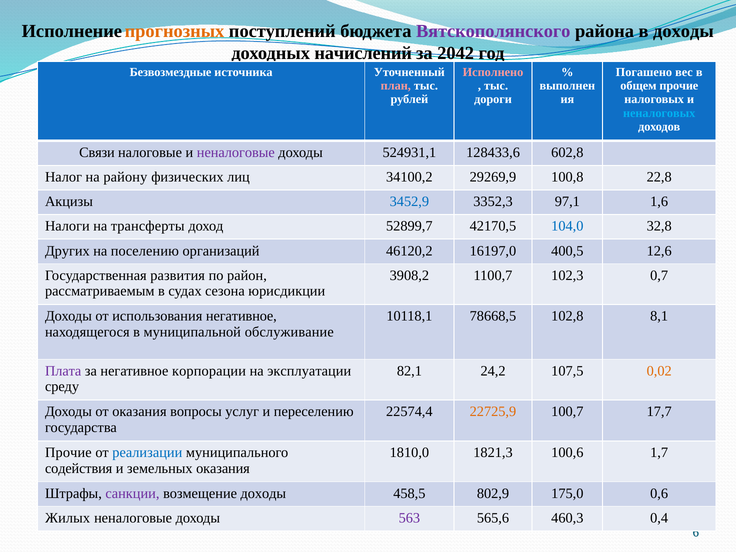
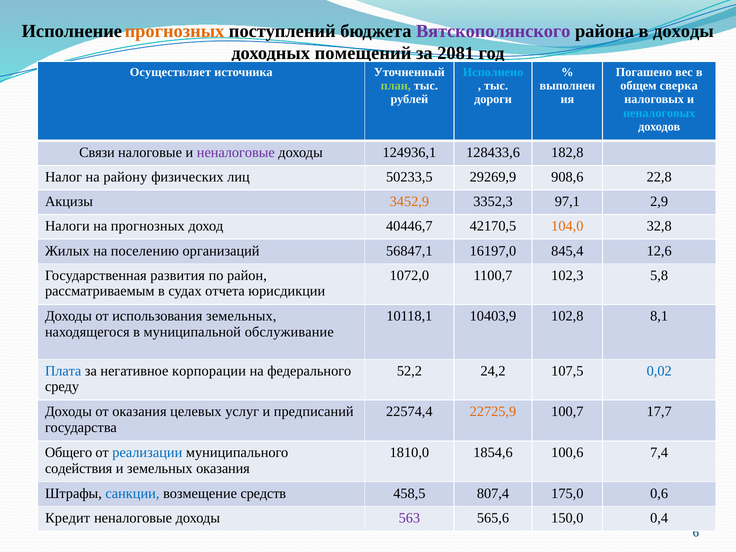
начислений: начислений -> помещений
2042: 2042 -> 2081
Безвозмездные: Безвозмездные -> Осуществляет
Исполнено colour: pink -> light blue
план colour: pink -> light green
общем прочие: прочие -> сверка
524931,1: 524931,1 -> 124936,1
602,8: 602,8 -> 182,8
34100,2: 34100,2 -> 50233,5
100,8: 100,8 -> 908,6
3452,9 colour: blue -> orange
1,6: 1,6 -> 2,9
на трансферты: трансферты -> прогнозных
52899,7: 52899,7 -> 40446,7
104,0 colour: blue -> orange
Других: Других -> Жилых
46120,2: 46120,2 -> 56847,1
400,5: 400,5 -> 845,4
3908,2: 3908,2 -> 1072,0
0,7: 0,7 -> 5,8
сезона: сезона -> отчета
использования негативное: негативное -> земельных
78668,5: 78668,5 -> 10403,9
Плата colour: purple -> blue
эксплуатации: эксплуатации -> федерального
82,1: 82,1 -> 52,2
0,02 colour: orange -> blue
вопросы: вопросы -> целевых
переселению: переселению -> предписаний
Прочие at (68, 453): Прочие -> Общего
1821,3: 1821,3 -> 1854,6
1,7: 1,7 -> 7,4
санкции colour: purple -> blue
возмещение доходы: доходы -> средств
802,9: 802,9 -> 807,4
Жилых: Жилых -> Кредит
460,3: 460,3 -> 150,0
